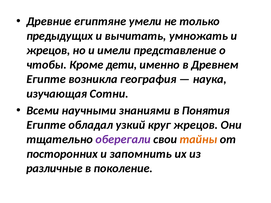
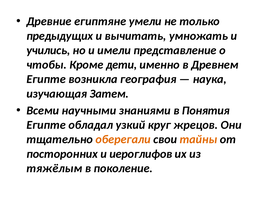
жрецов at (48, 50): жрецов -> учились
Сотни: Сотни -> Затем
оберегали colour: purple -> orange
запомнить: запомнить -> иероглифов
различные: различные -> тяжёлым
